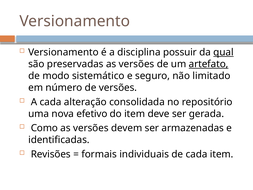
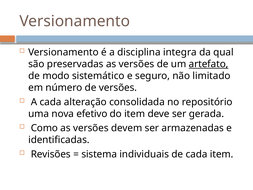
possuir: possuir -> integra
qual underline: present -> none
formais: formais -> sistema
